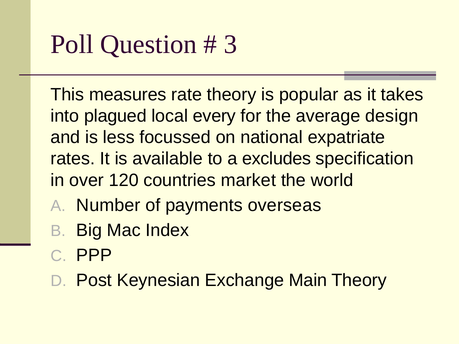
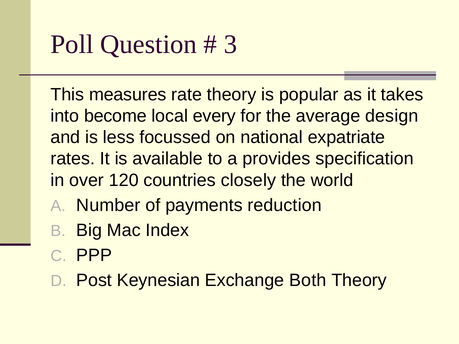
plagued: plagued -> become
excludes: excludes -> provides
market: market -> closely
overseas: overseas -> reduction
Main: Main -> Both
